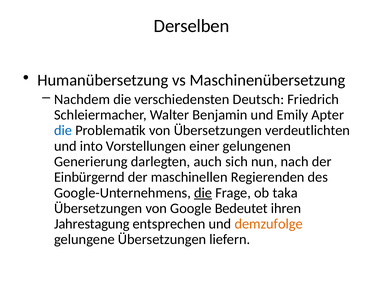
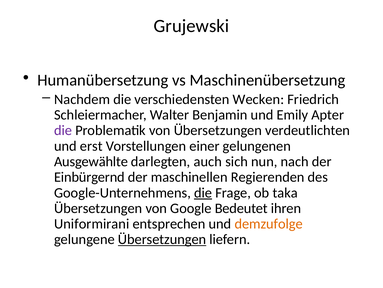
Derselben: Derselben -> Grujewski
Deutsch: Deutsch -> Wecken
die at (63, 130) colour: blue -> purple
into: into -> erst
Generierung: Generierung -> Ausgewählte
Jahrestagung: Jahrestagung -> Uniformirani
Übersetzungen at (162, 239) underline: none -> present
